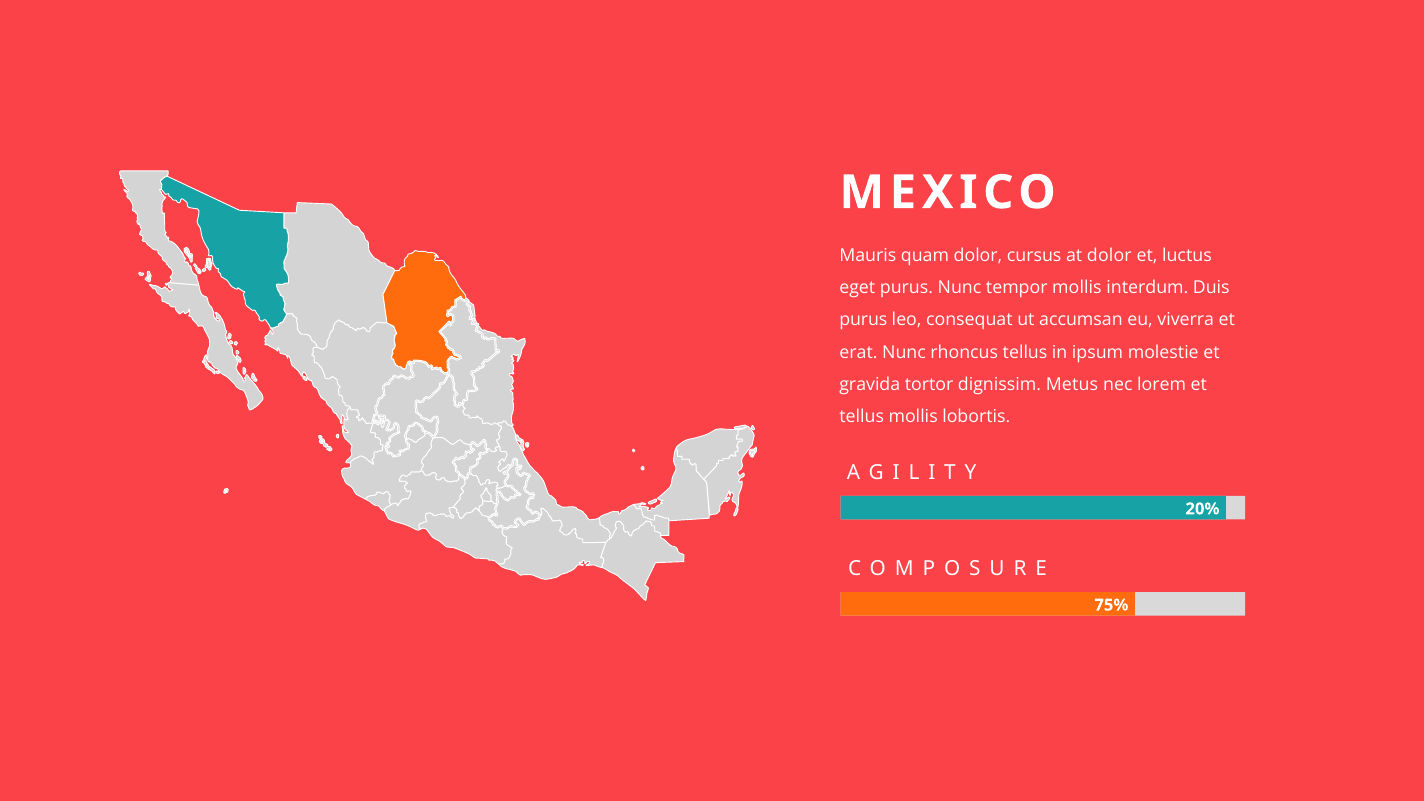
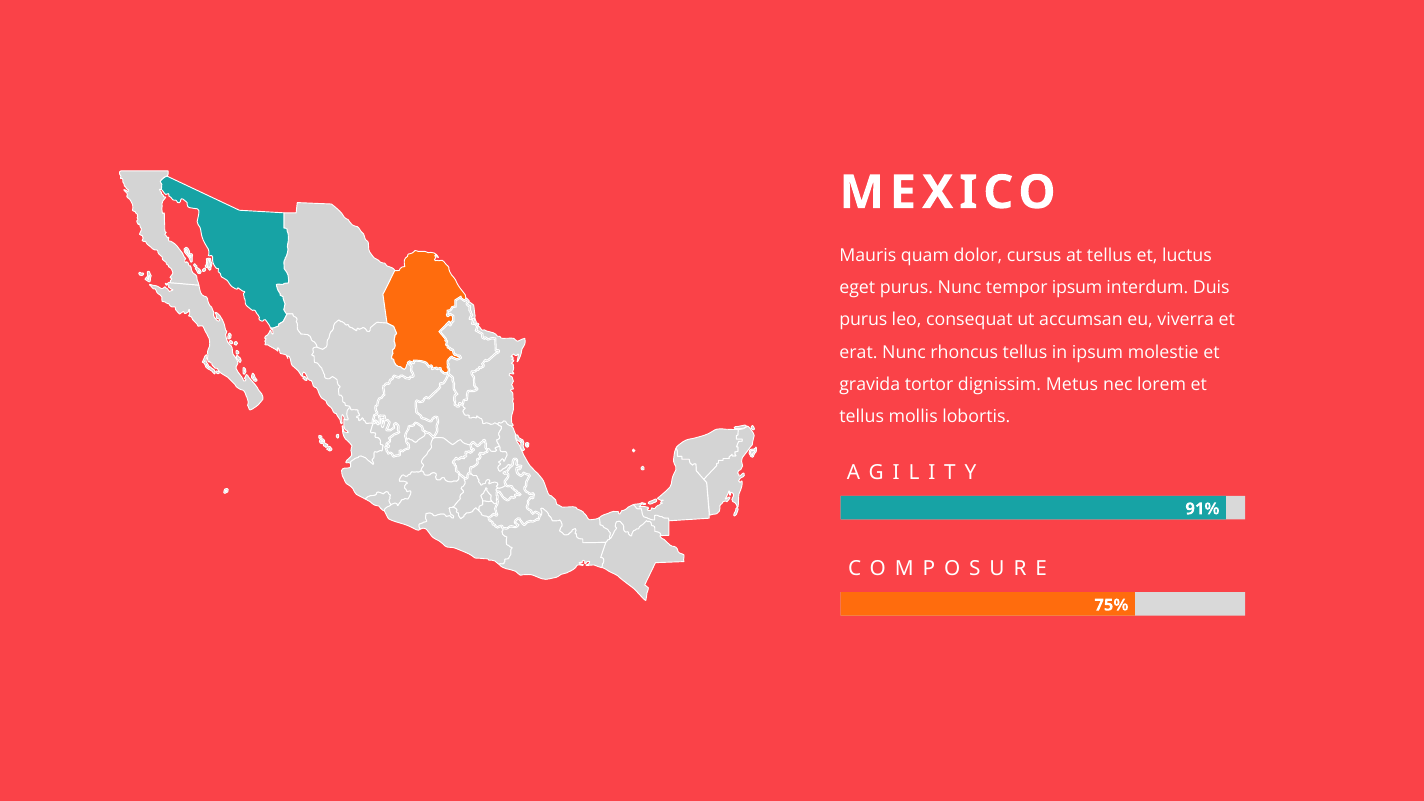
at dolor: dolor -> tellus
tempor mollis: mollis -> ipsum
20%: 20% -> 91%
